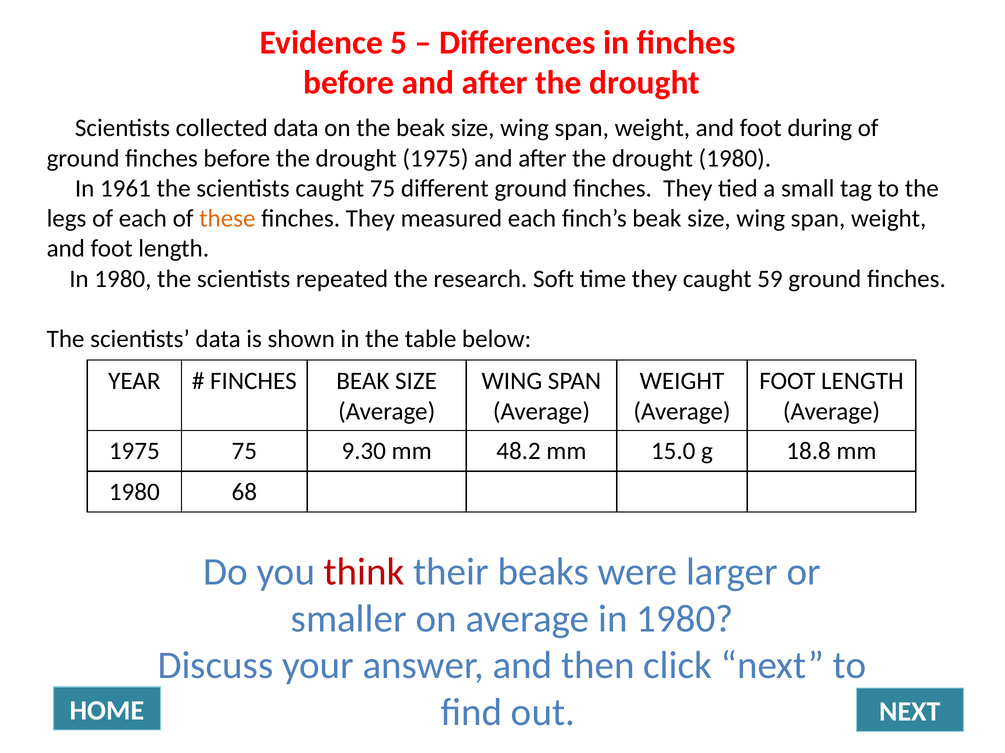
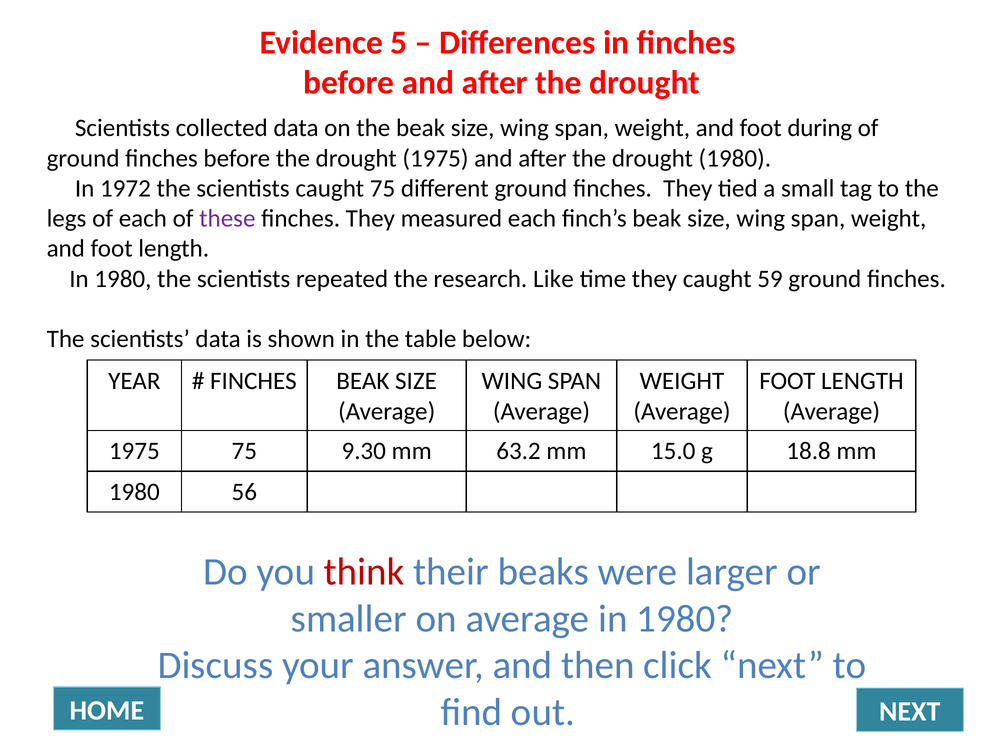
1961: 1961 -> 1972
these colour: orange -> purple
Soft: Soft -> Like
48.2: 48.2 -> 63.2
68: 68 -> 56
